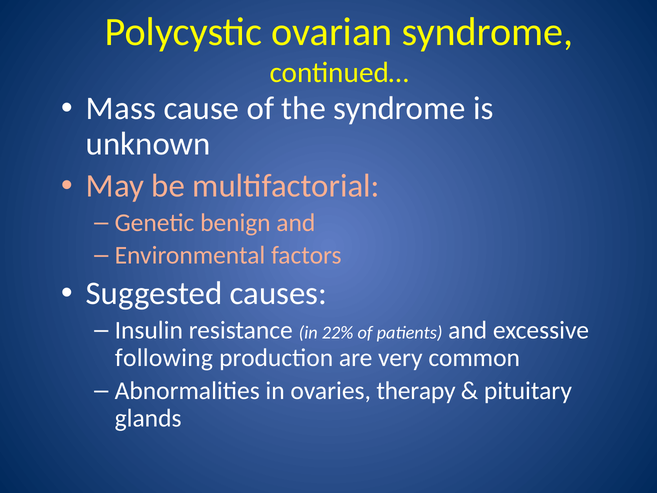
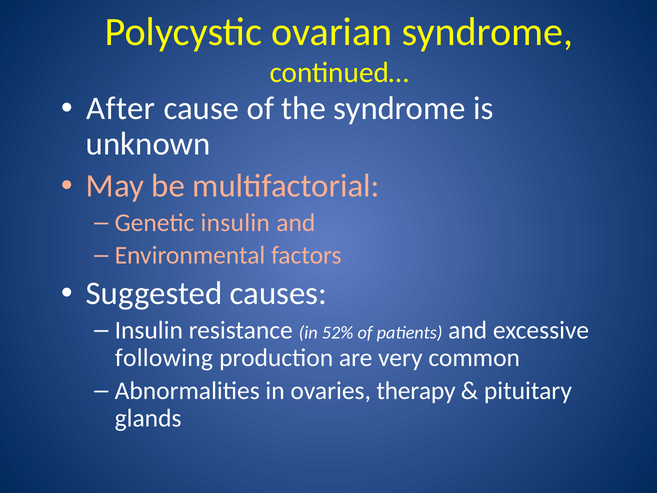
Mass: Mass -> After
Genetic benign: benign -> insulin
22%: 22% -> 52%
